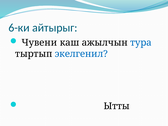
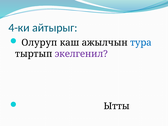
6-ки: 6-ки -> 4-ки
Чувени: Чувени -> Олуруп
экелгенил colour: blue -> purple
